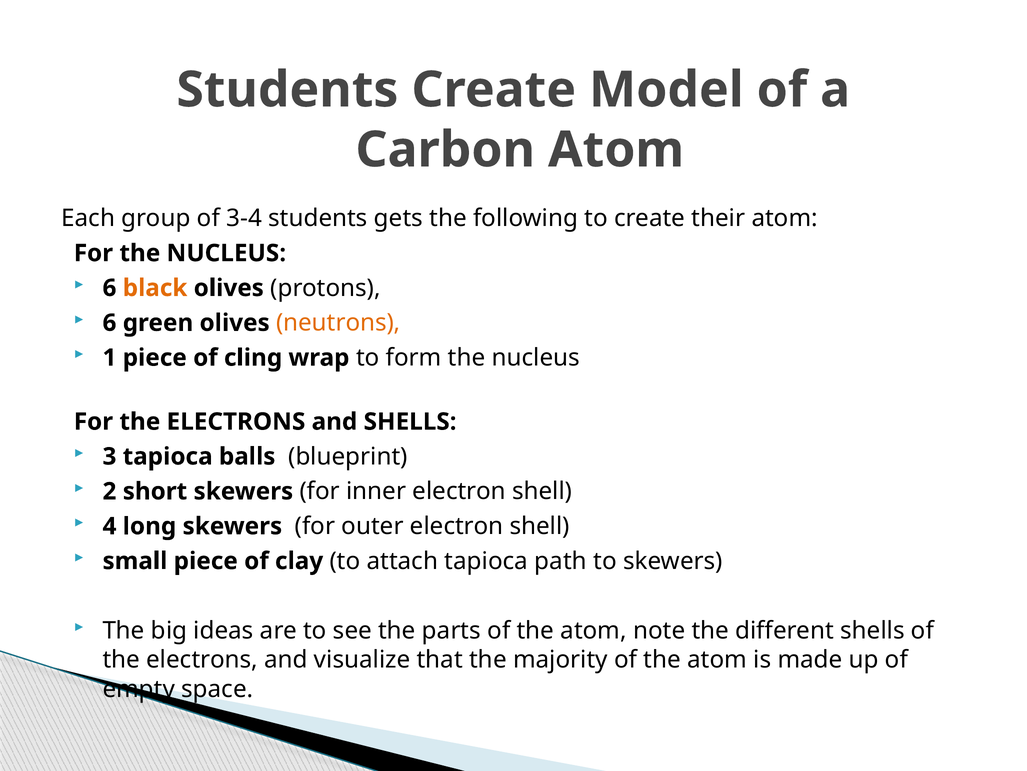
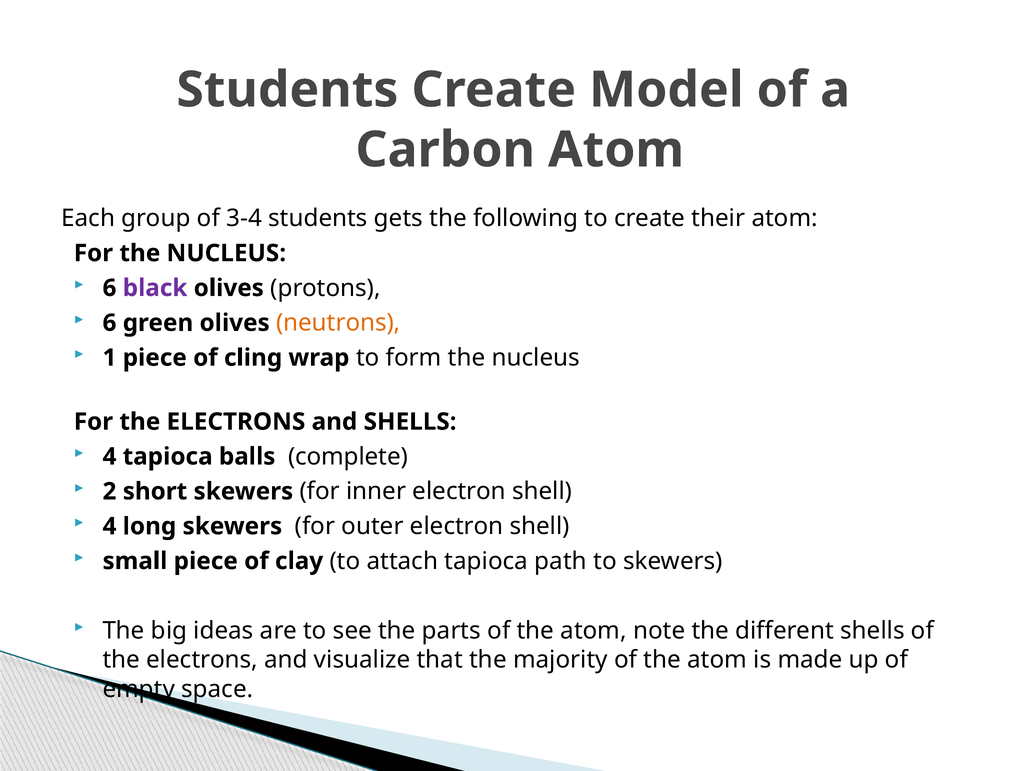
black colour: orange -> purple
3 at (109, 456): 3 -> 4
blueprint: blueprint -> complete
